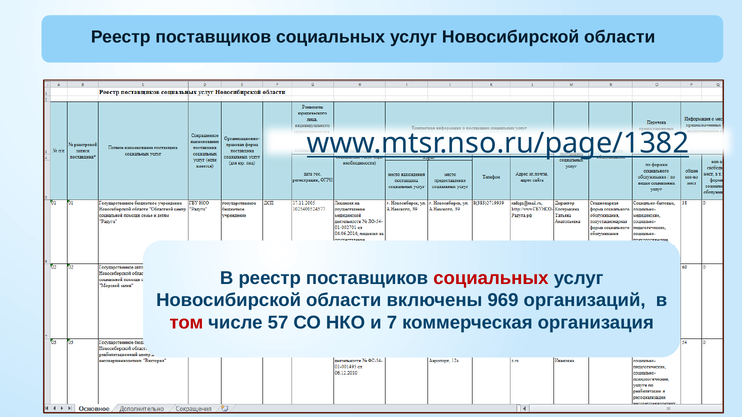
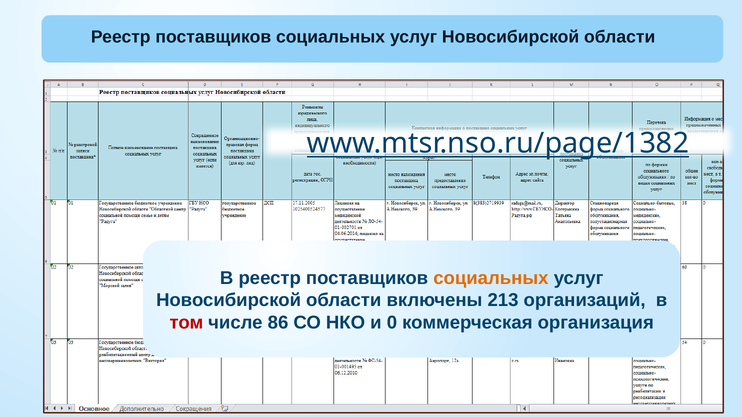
социальных at (491, 278) colour: red -> orange
969: 969 -> 213
57: 57 -> 86
7: 7 -> 0
